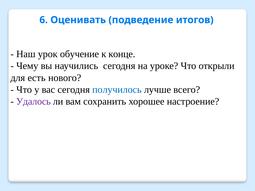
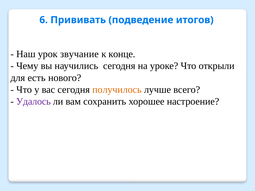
Оценивать: Оценивать -> Прививать
обучение: обучение -> звучание
получилось colour: blue -> orange
